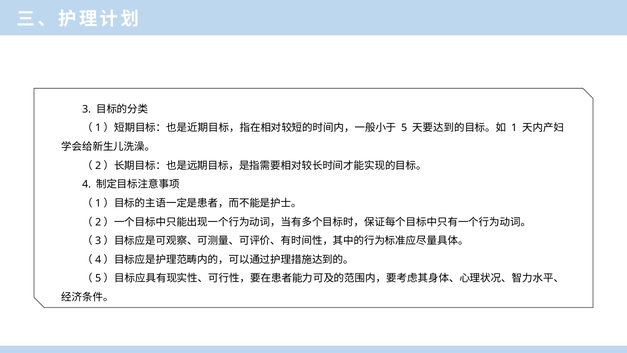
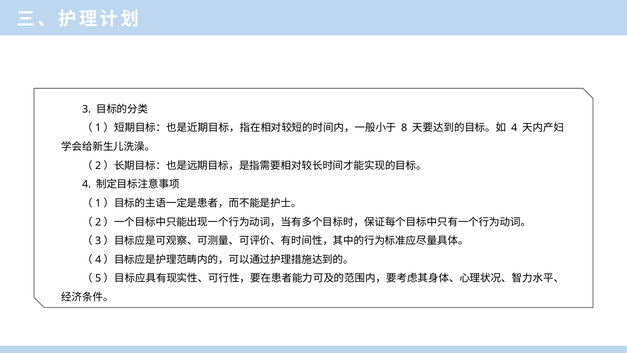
5: 5 -> 8
1 at (514, 128): 1 -> 4
